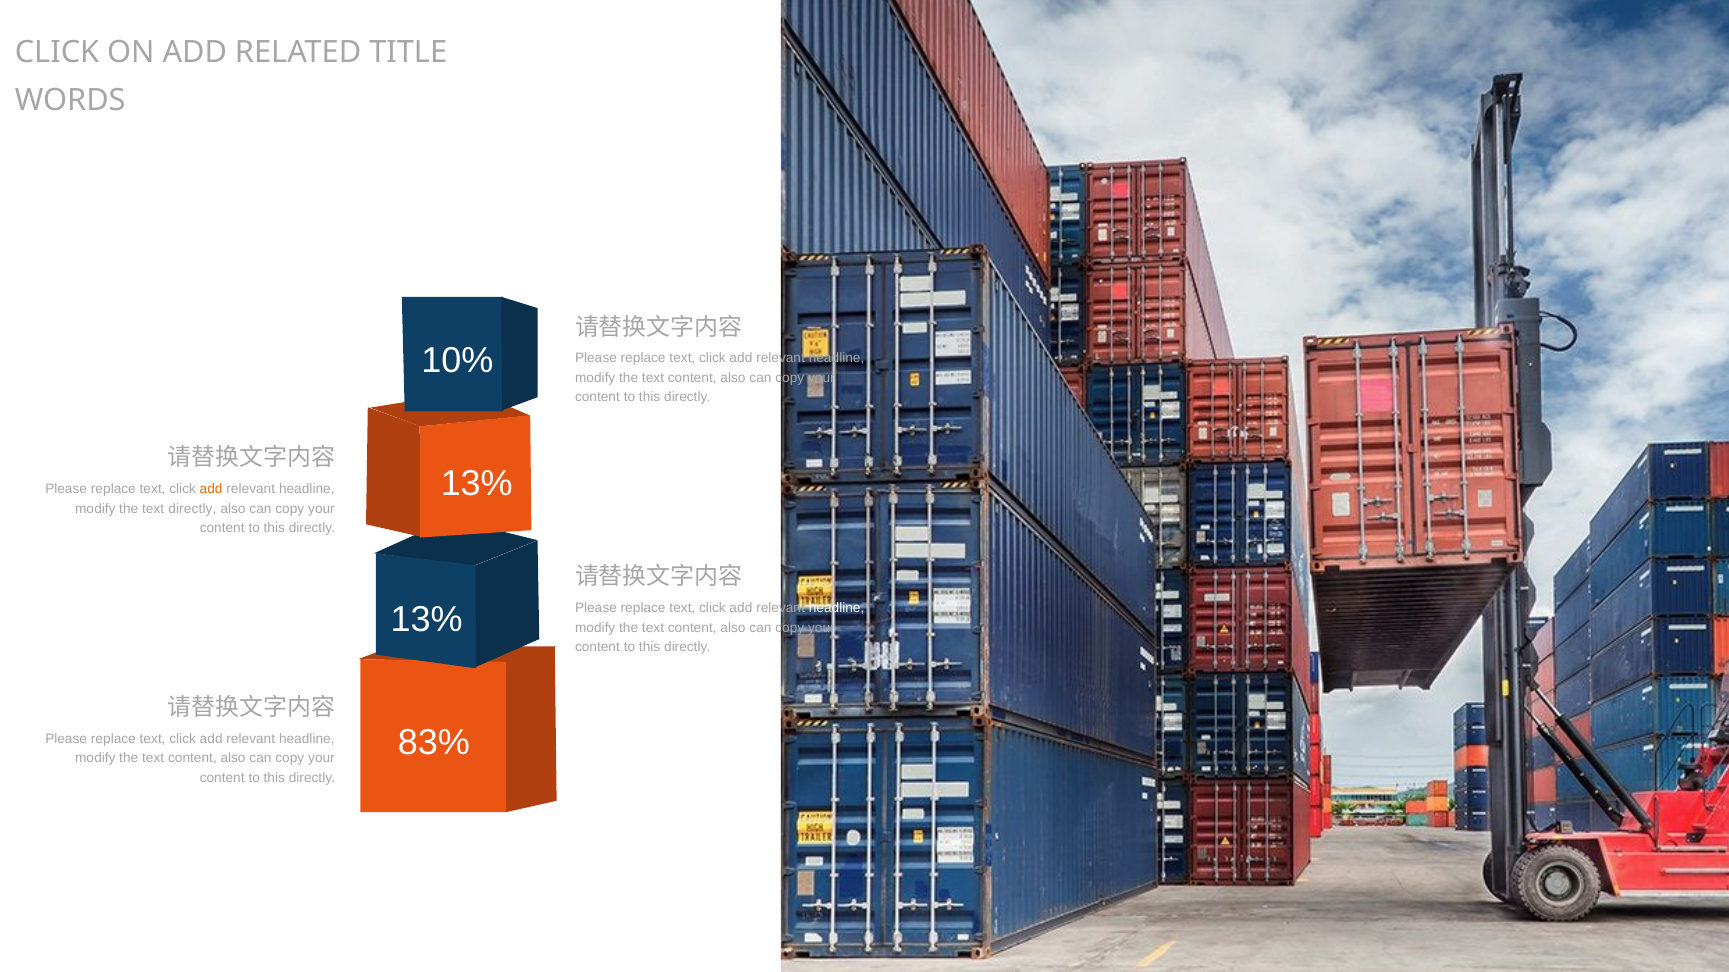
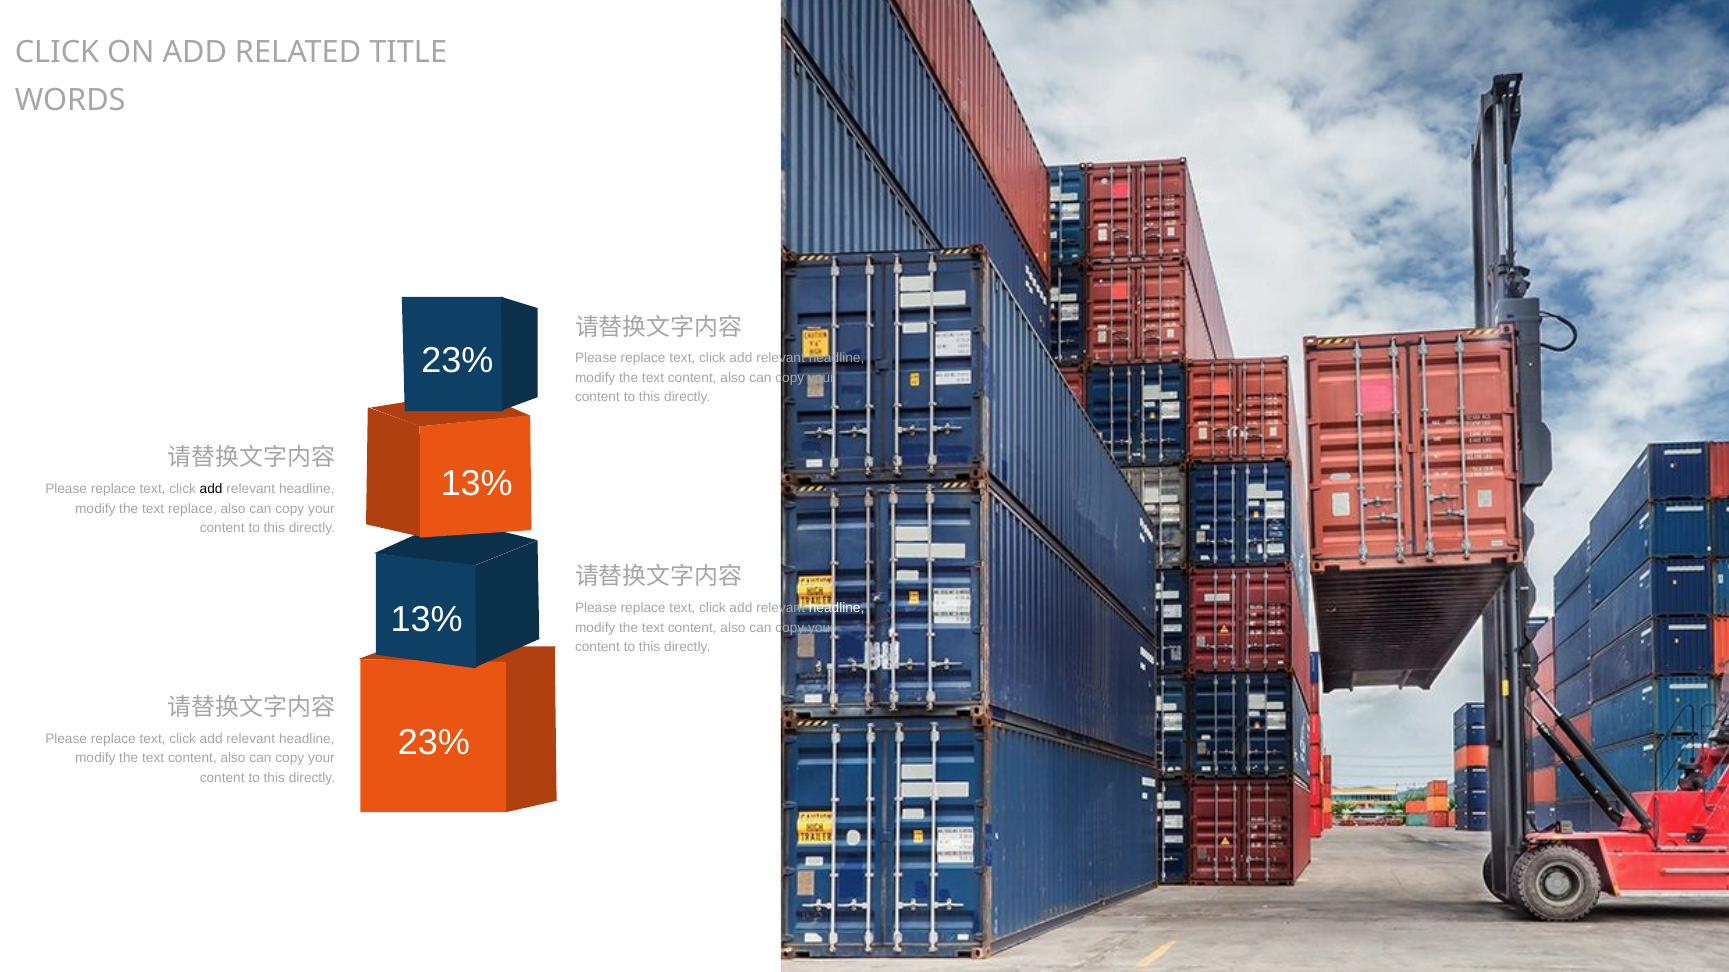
10% at (457, 361): 10% -> 23%
add at (211, 489) colour: orange -> black
text directly: directly -> replace
83% at (434, 743): 83% -> 23%
